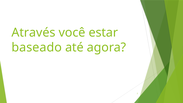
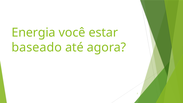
Através: Através -> Energia
